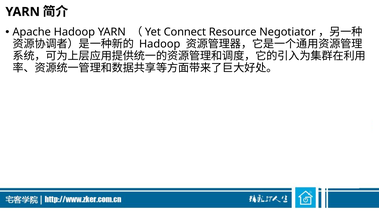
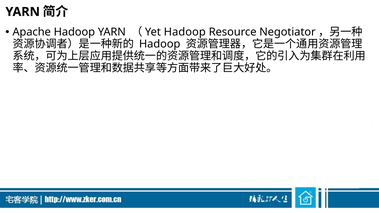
Connect at (185, 32): Connect -> Hadoop
